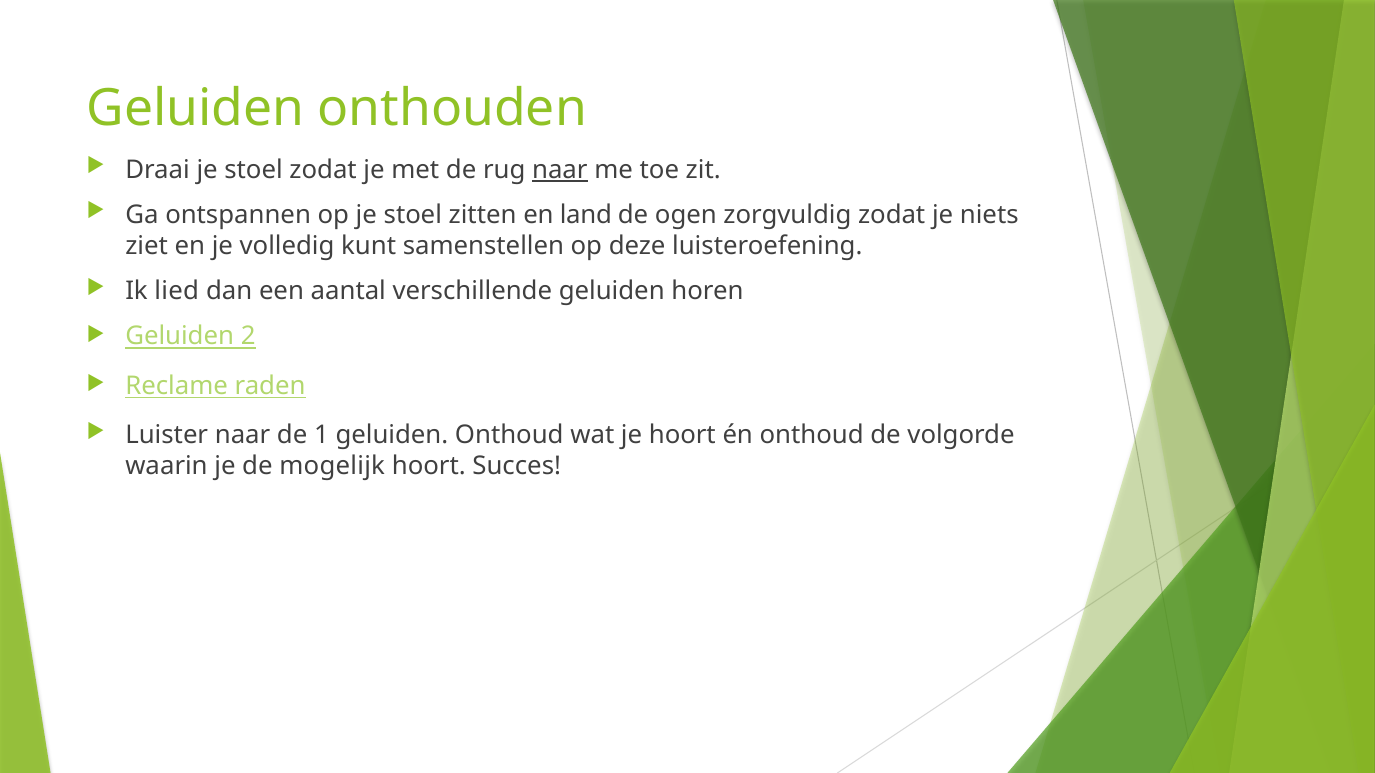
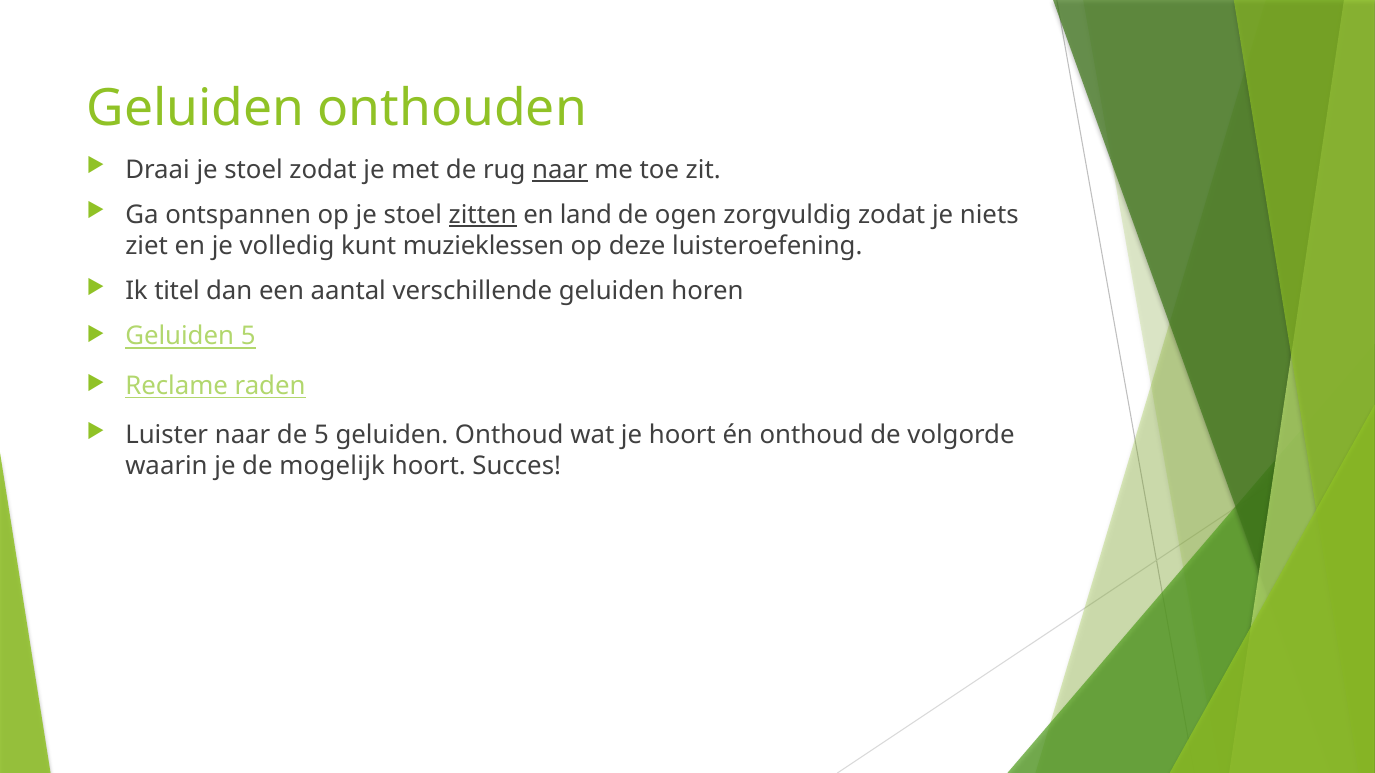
zitten underline: none -> present
samenstellen: samenstellen -> muzieklessen
lied: lied -> titel
Geluiden 2: 2 -> 5
de 1: 1 -> 5
